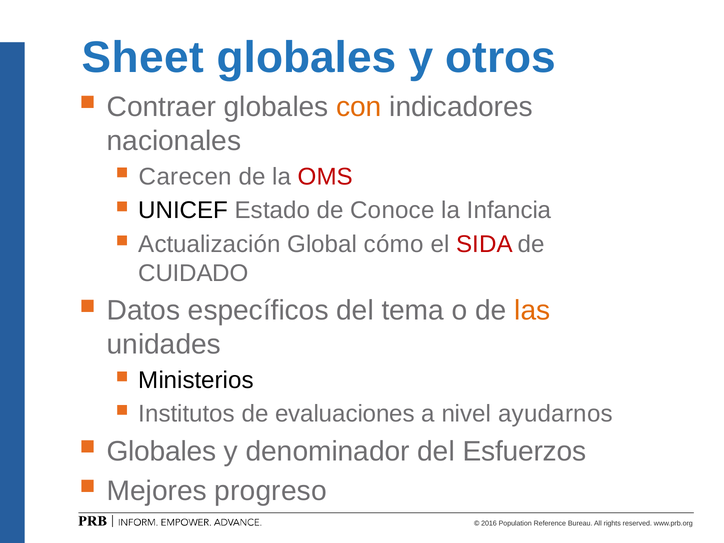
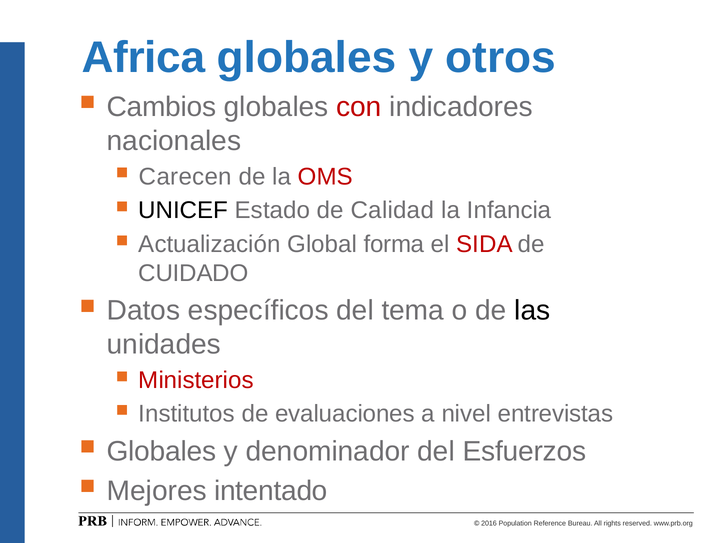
Sheet: Sheet -> Africa
Contraer: Contraer -> Cambios
con colour: orange -> red
Conoce: Conoce -> Calidad
cómo: cómo -> forma
las colour: orange -> black
Ministerios colour: black -> red
ayudarnos: ayudarnos -> entrevistas
progreso: progreso -> intentado
